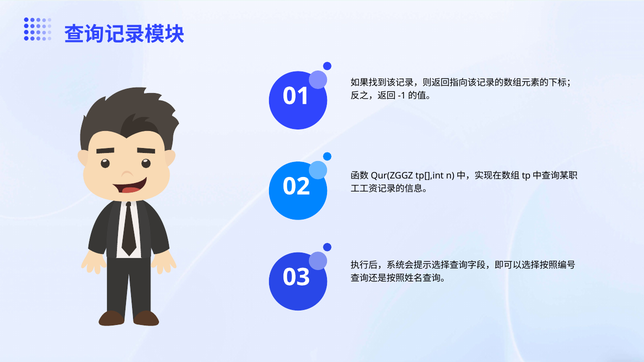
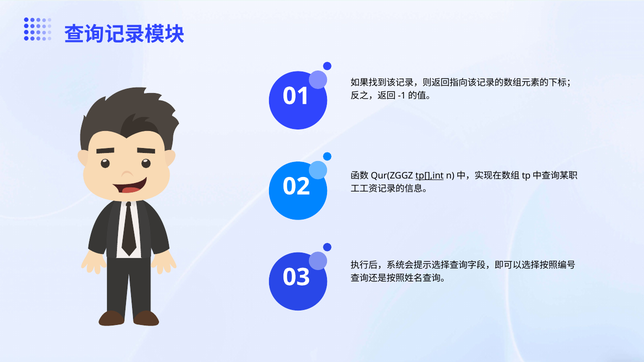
tp[],int underline: none -> present
